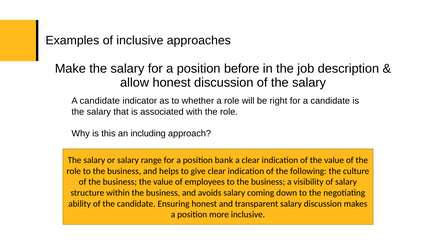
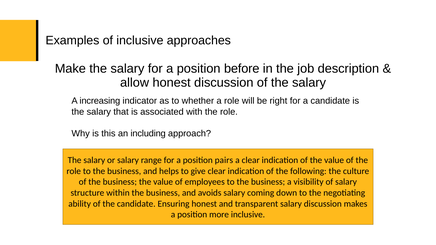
candidate at (100, 101): candidate -> increasing
bank: bank -> pairs
